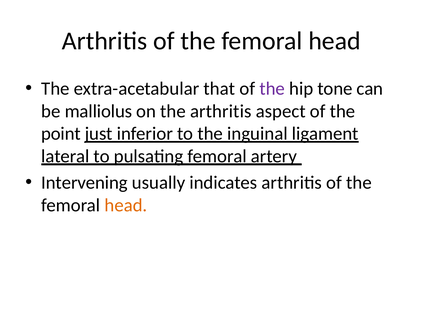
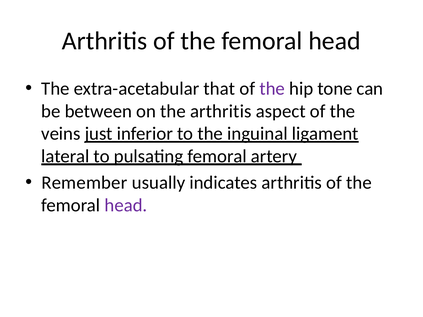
malliolus: malliolus -> between
point: point -> veins
Intervening: Intervening -> Remember
head at (126, 205) colour: orange -> purple
